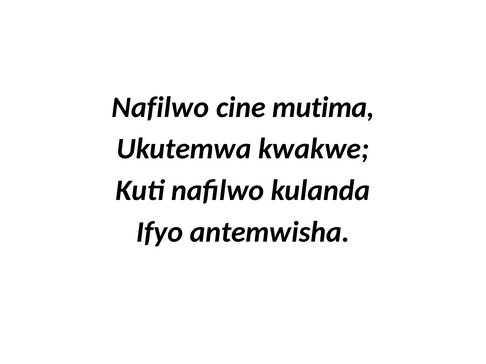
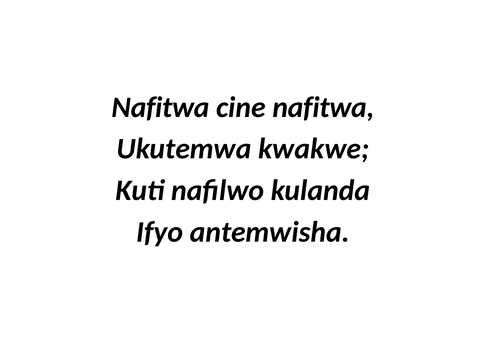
Nafilwo at (160, 107): Nafilwo -> Nafitwa
cine mutima: mutima -> nafitwa
